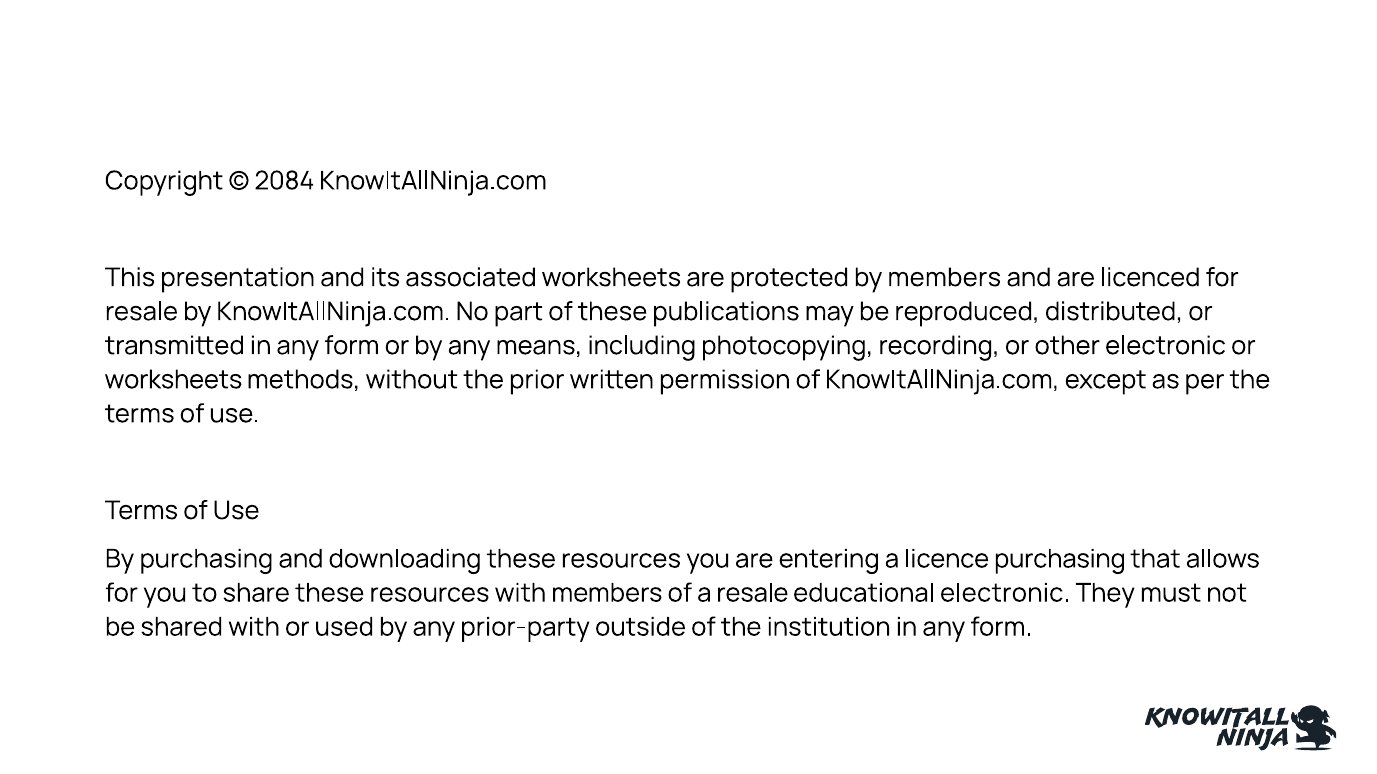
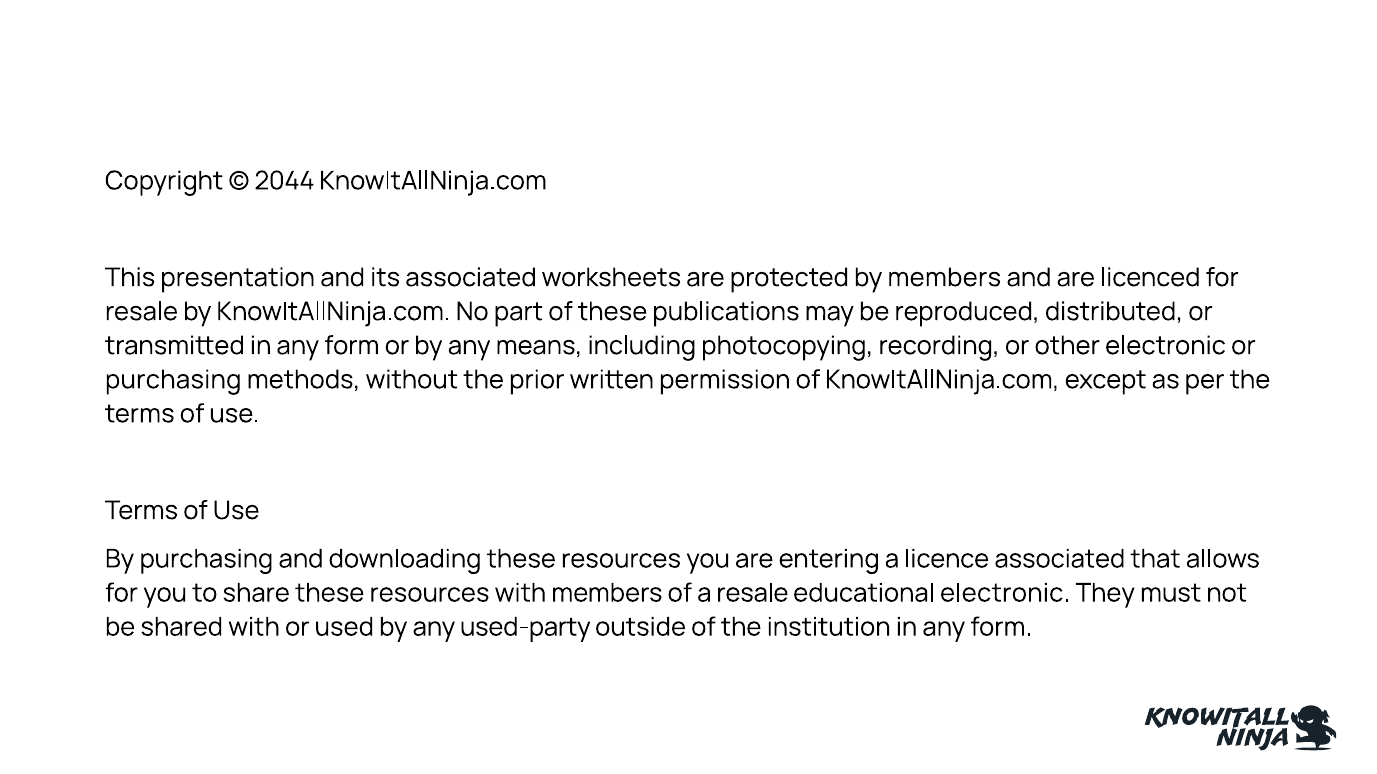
2084: 2084 -> 2044
worksheets at (173, 380): worksheets -> purchasing
licence purchasing: purchasing -> associated
prior-party: prior-party -> used-party
